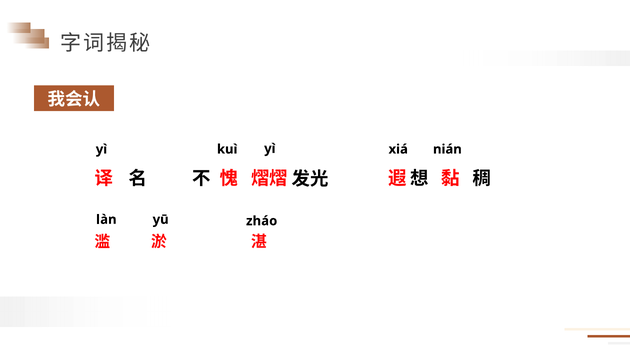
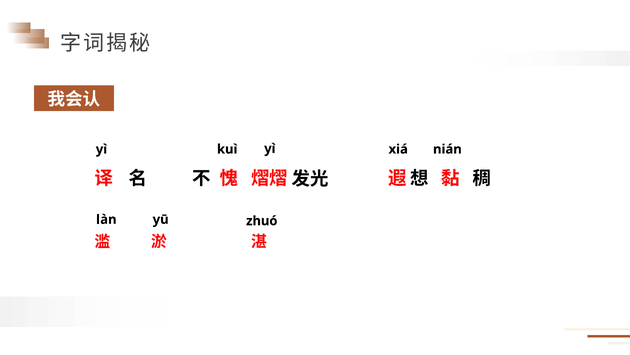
zháo: zháo -> zhuó
